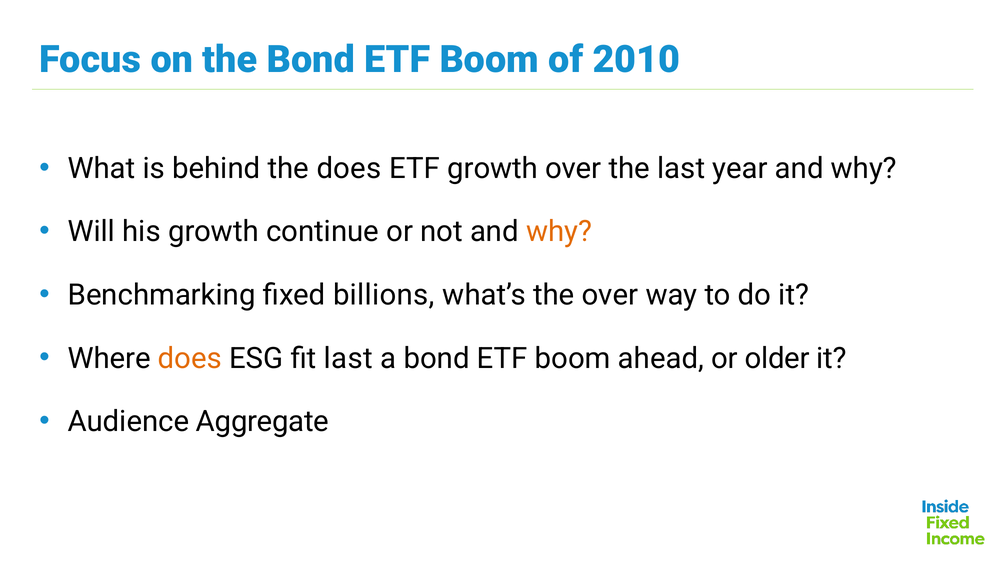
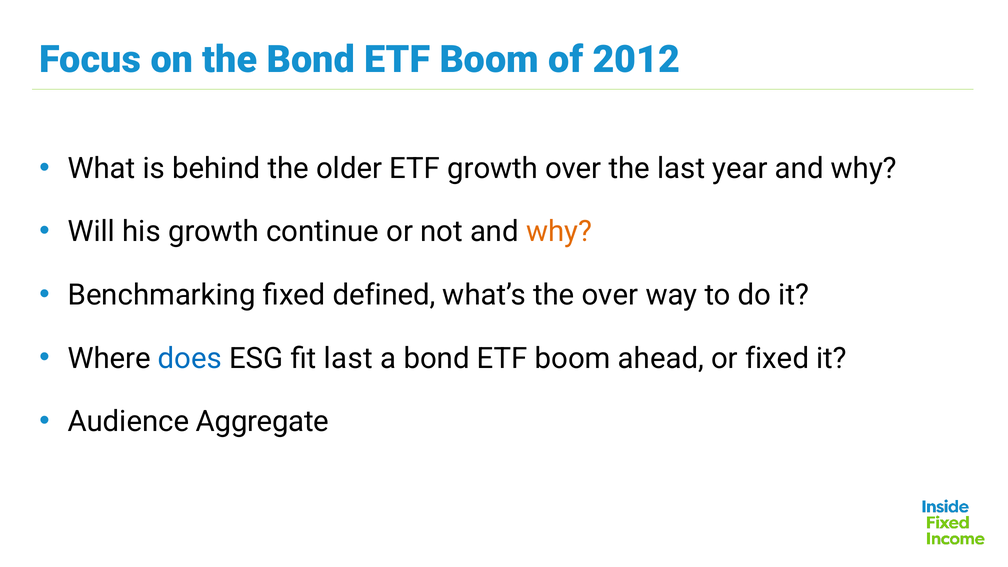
2010: 2010 -> 2012
the does: does -> older
billions: billions -> defined
does at (190, 358) colour: orange -> blue
or older: older -> fixed
